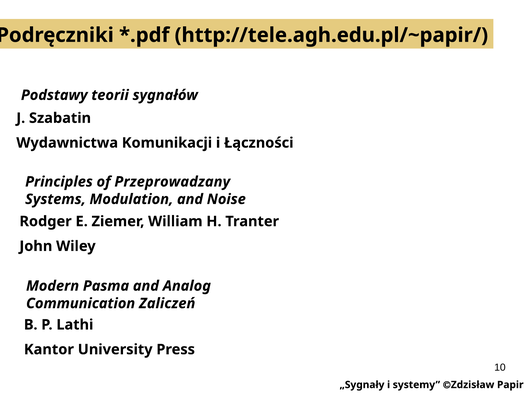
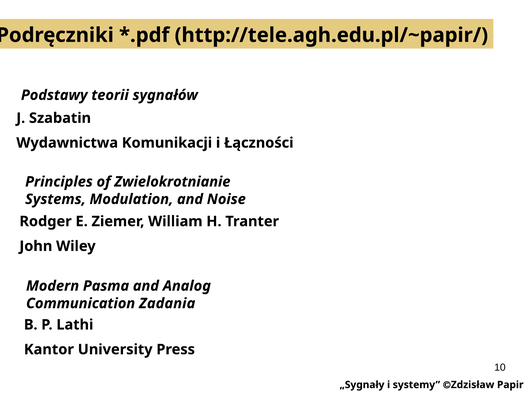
Przeprowadzany: Przeprowadzany -> Zwielokrotnianie
Zaliczeń: Zaliczeń -> Zadania
